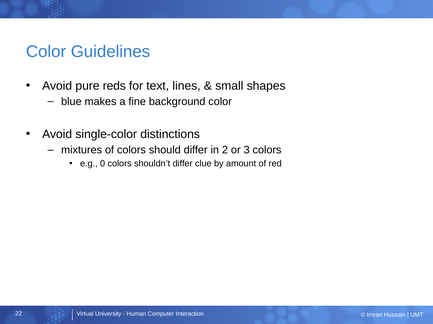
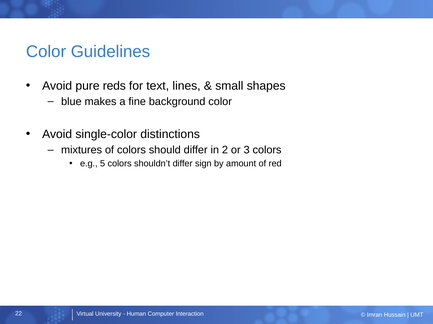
0: 0 -> 5
clue: clue -> sign
